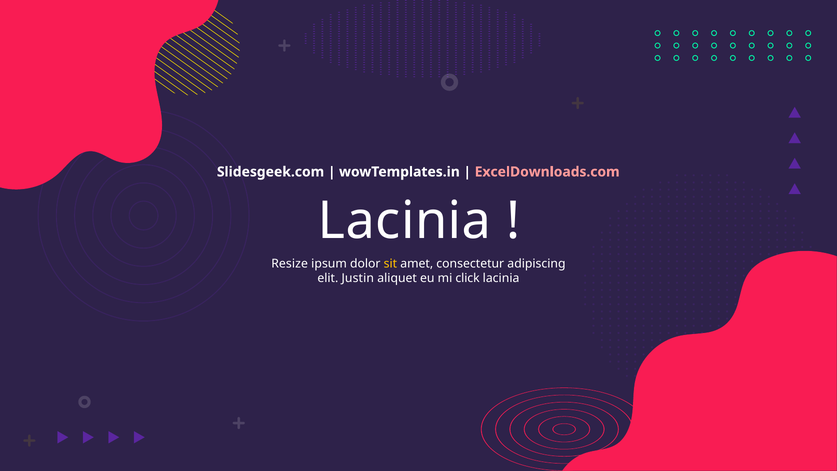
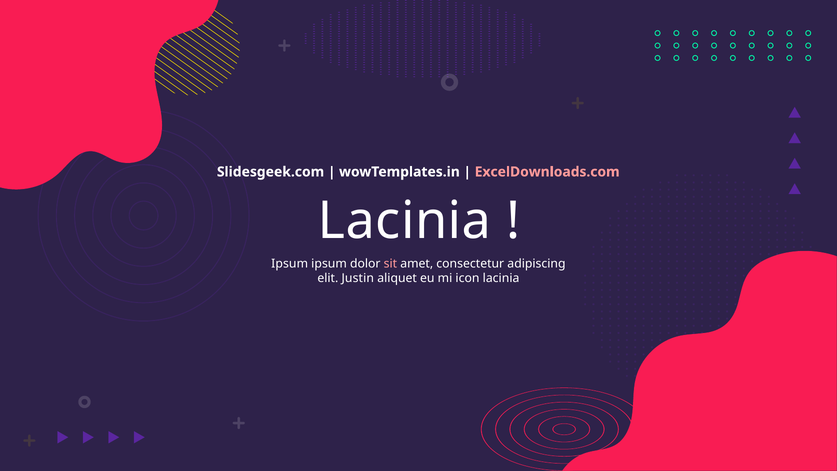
Resize at (290, 264): Resize -> Ipsum
sit colour: yellow -> pink
click: click -> icon
